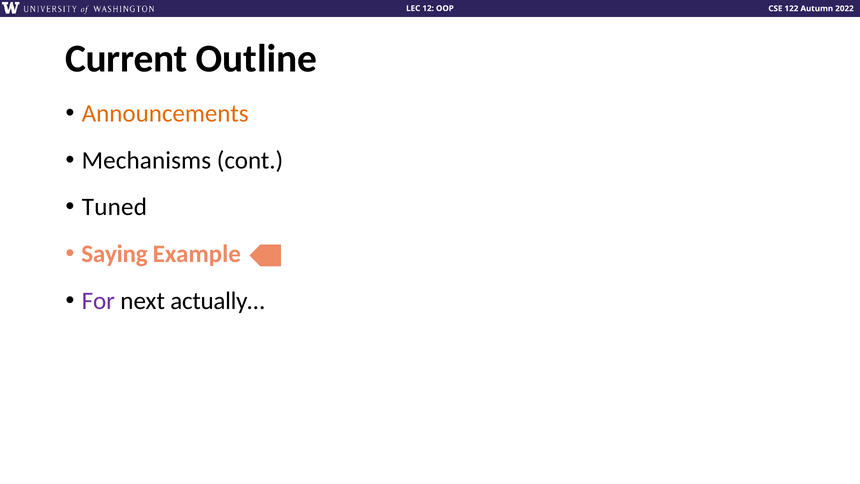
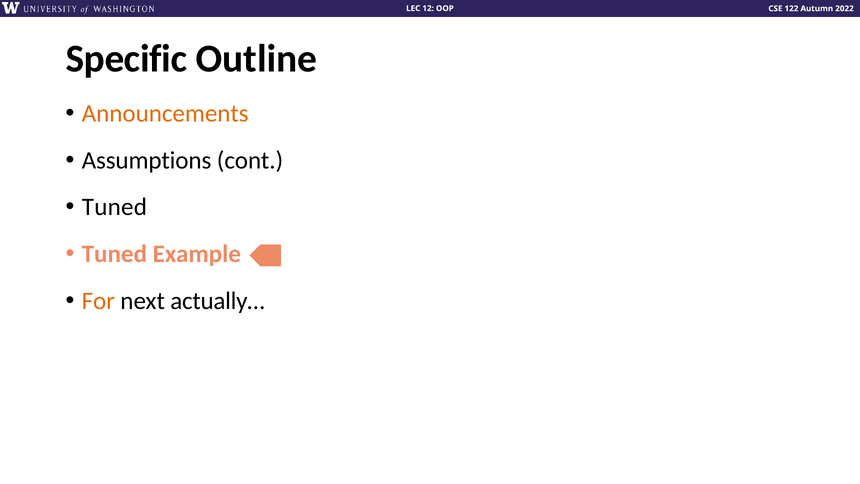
Current: Current -> Specific
Mechanisms: Mechanisms -> Assumptions
Saying at (114, 254): Saying -> Tuned
For colour: purple -> orange
